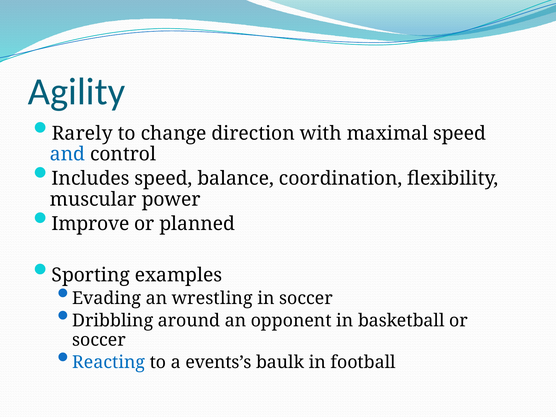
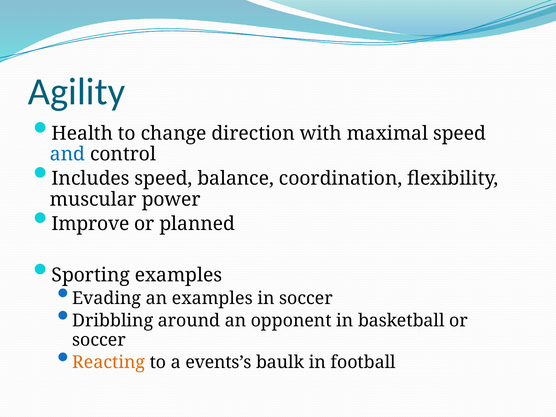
Rarely: Rarely -> Health
an wrestling: wrestling -> examples
Reacting colour: blue -> orange
